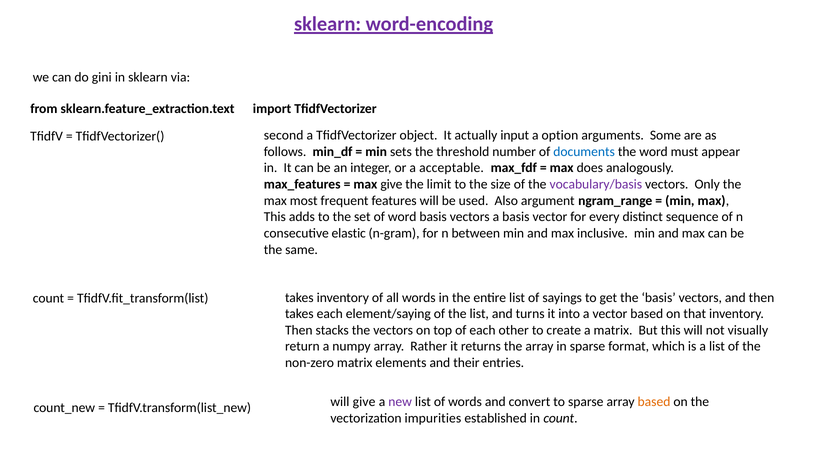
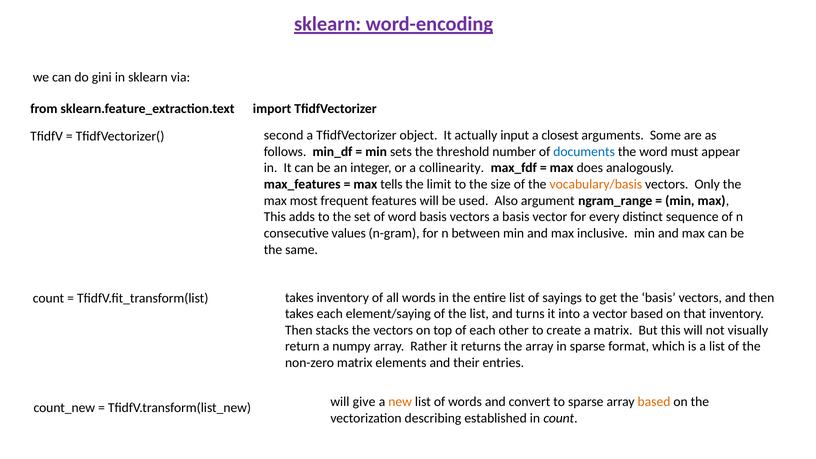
option: option -> closest
acceptable: acceptable -> collinearity
max give: give -> tells
vocabulary/basis colour: purple -> orange
elastic: elastic -> values
new colour: purple -> orange
impurities: impurities -> describing
